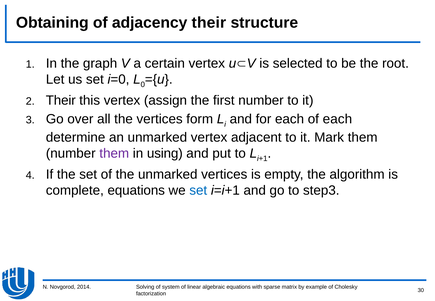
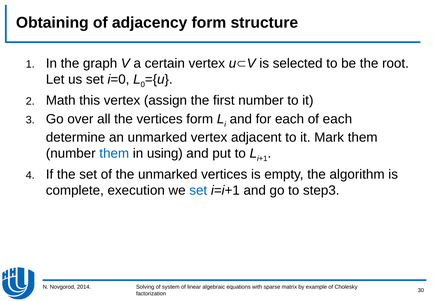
adjacency their: their -> form
Their at (61, 101): Their -> Math
them at (114, 154) colour: purple -> blue
complete equations: equations -> execution
